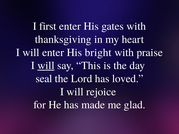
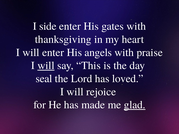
first: first -> side
bright: bright -> angels
glad underline: none -> present
